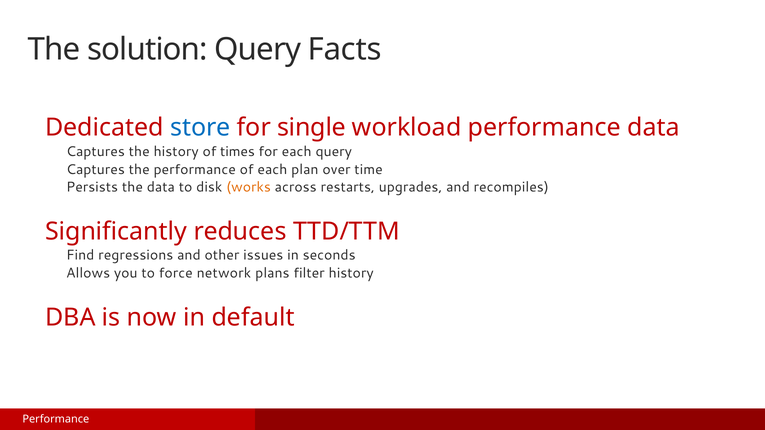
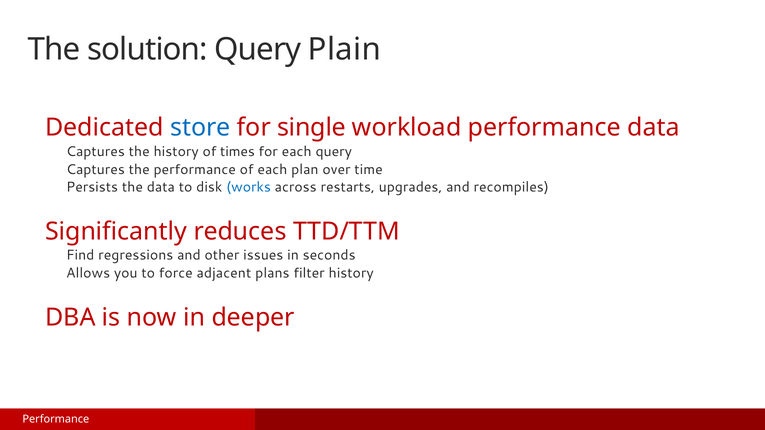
Facts: Facts -> Plain
works colour: orange -> blue
network: network -> adjacent
default: default -> deeper
